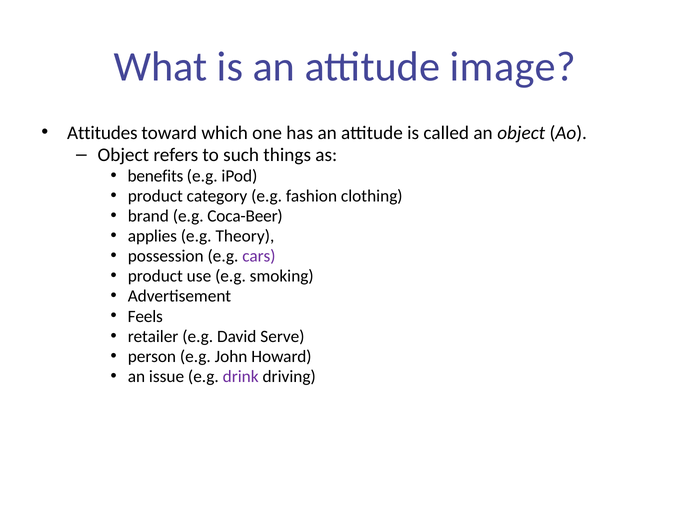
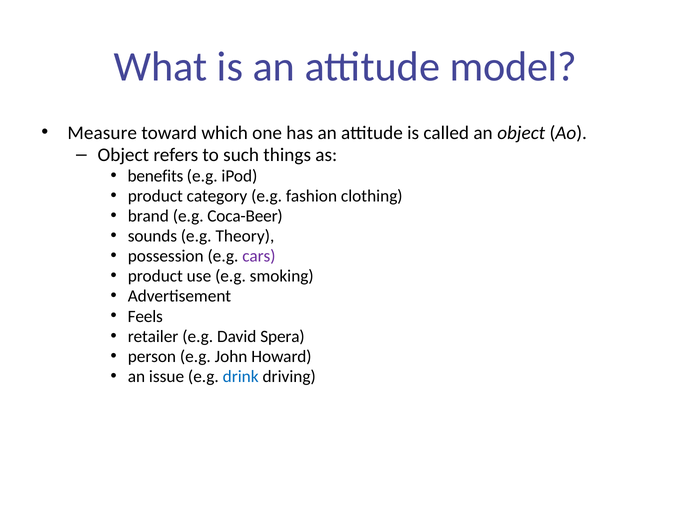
image: image -> model
Attitudes: Attitudes -> Measure
applies: applies -> sounds
Serve: Serve -> Spera
drink colour: purple -> blue
